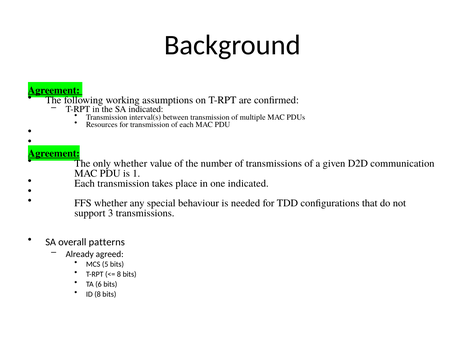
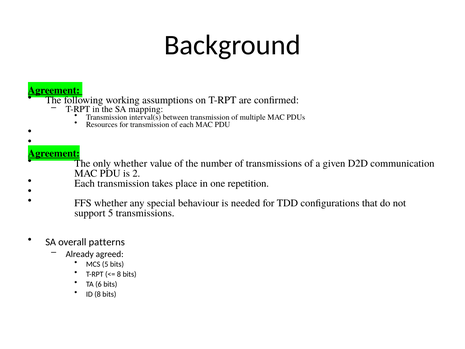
SA indicated: indicated -> mapping
1: 1 -> 2
one indicated: indicated -> repetition
support 3: 3 -> 5
